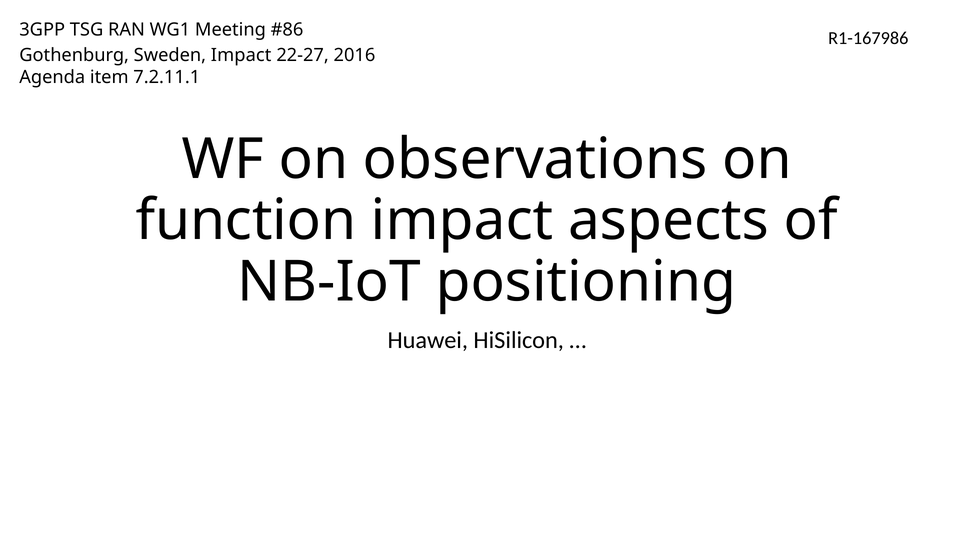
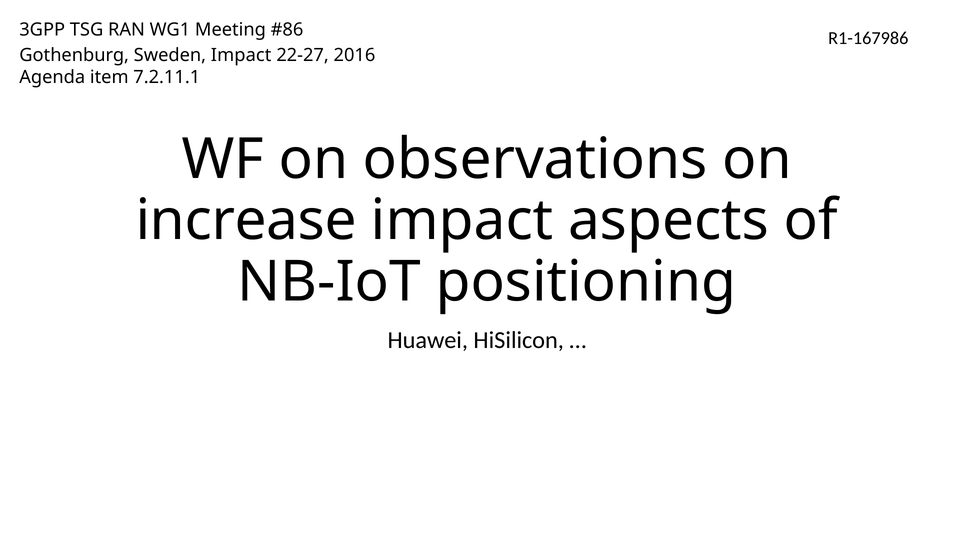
function: function -> increase
